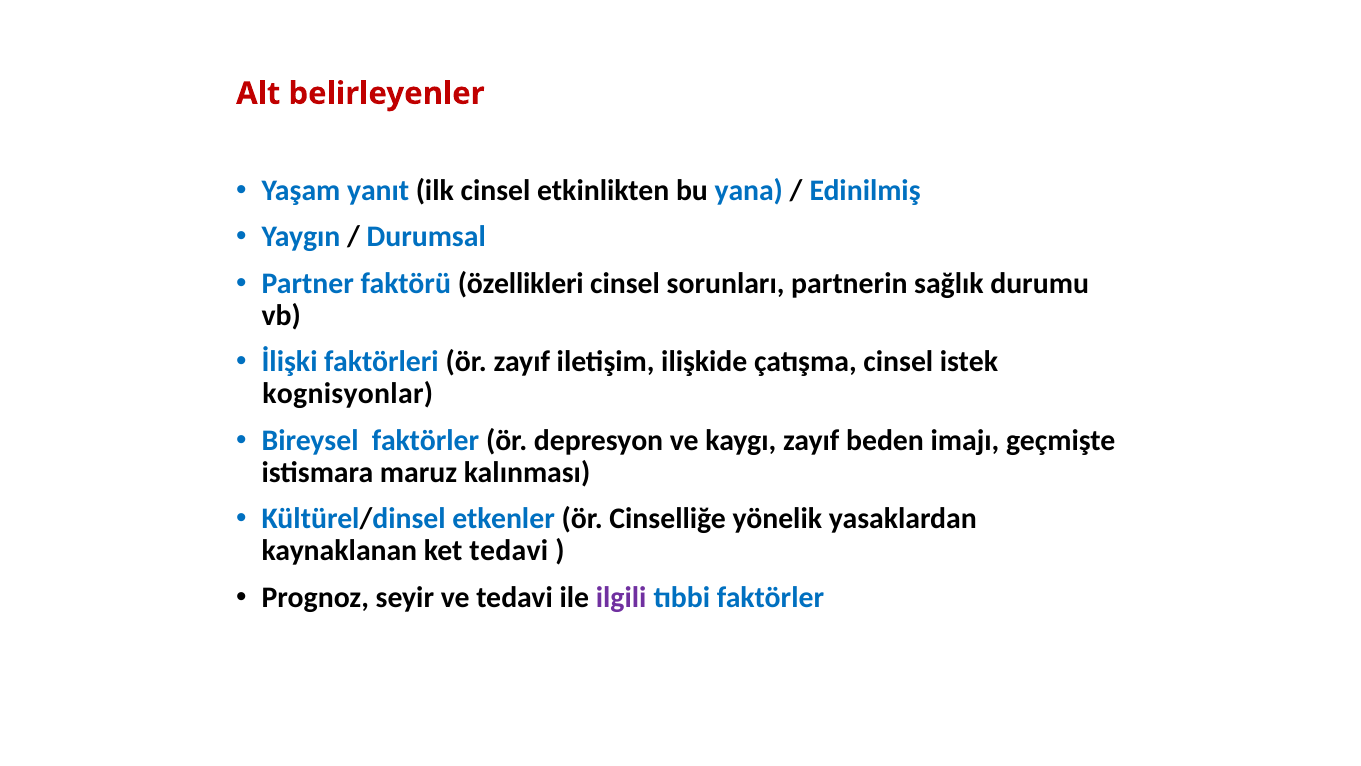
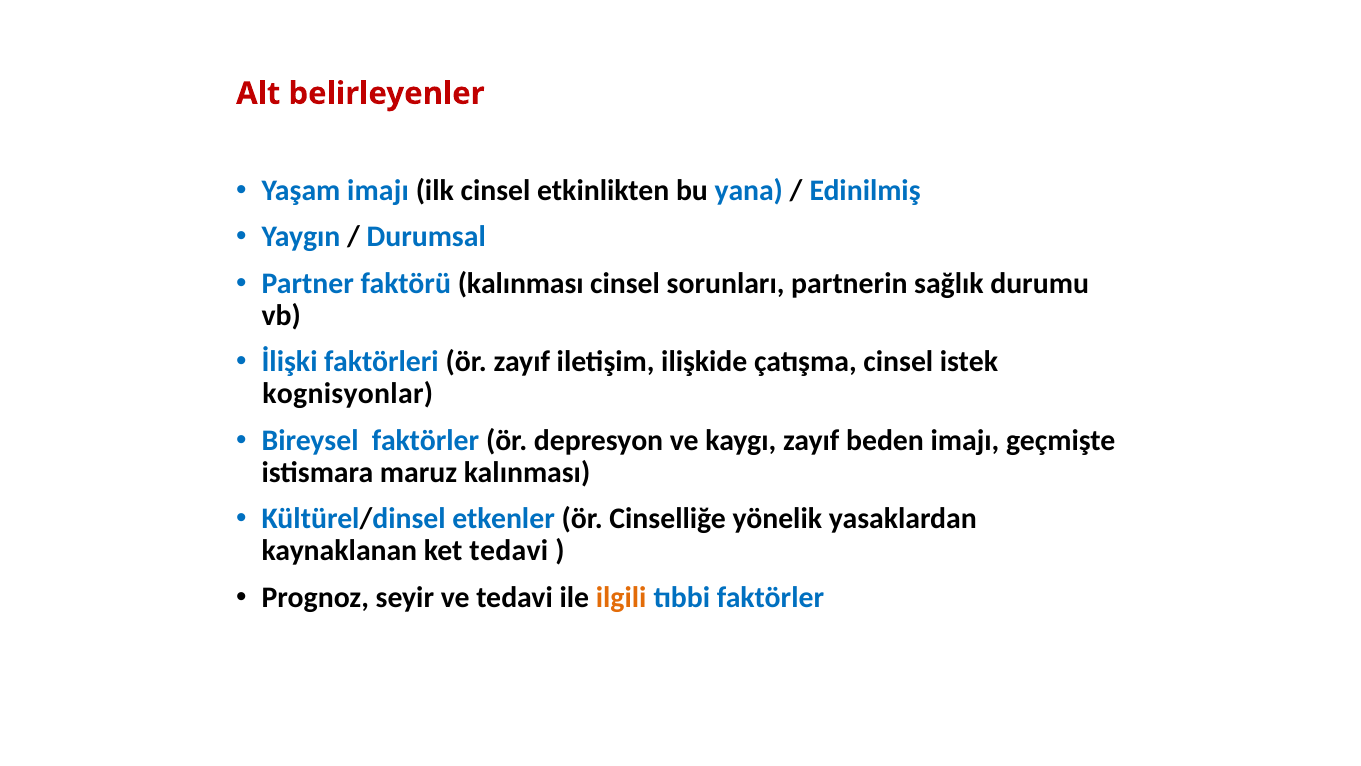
Yaşam yanıt: yanıt -> imajı
faktörü özellikleri: özellikleri -> kalınması
ilgili colour: purple -> orange
